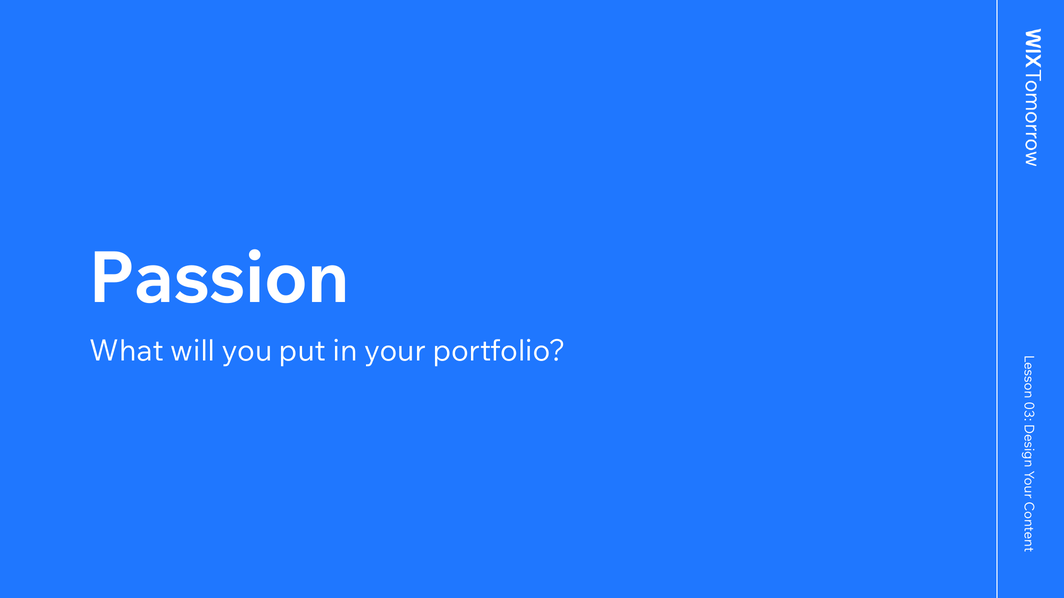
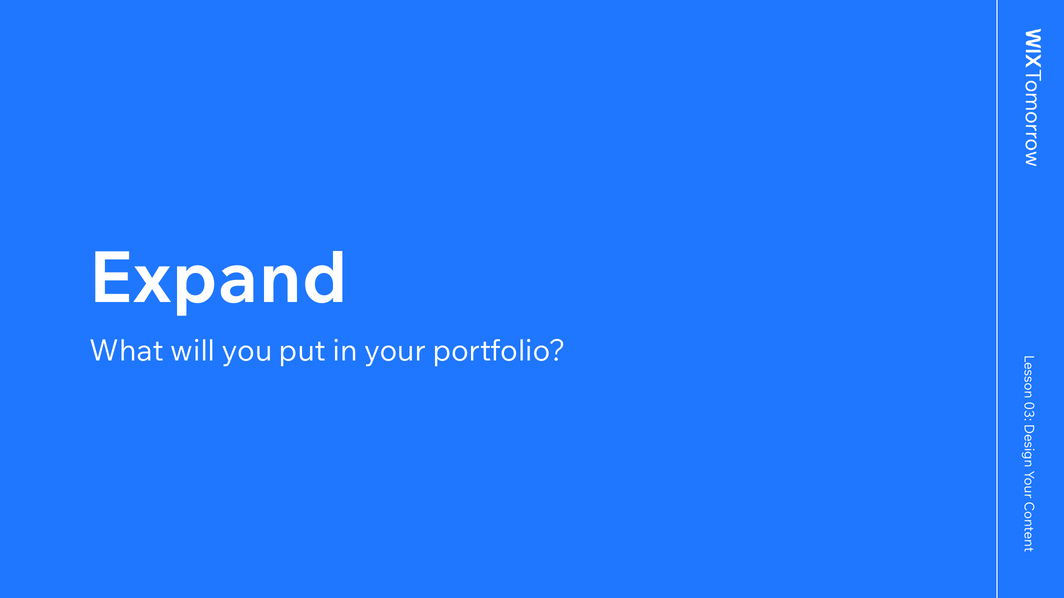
Passion: Passion -> Expand
